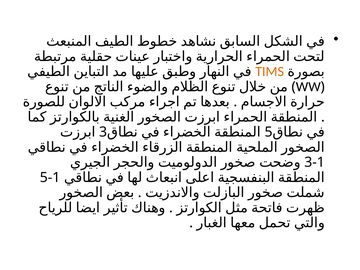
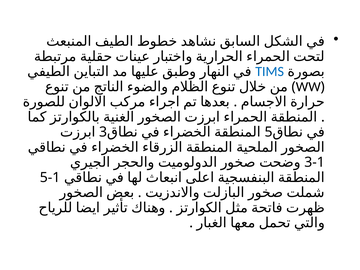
TIMS colour: orange -> blue
